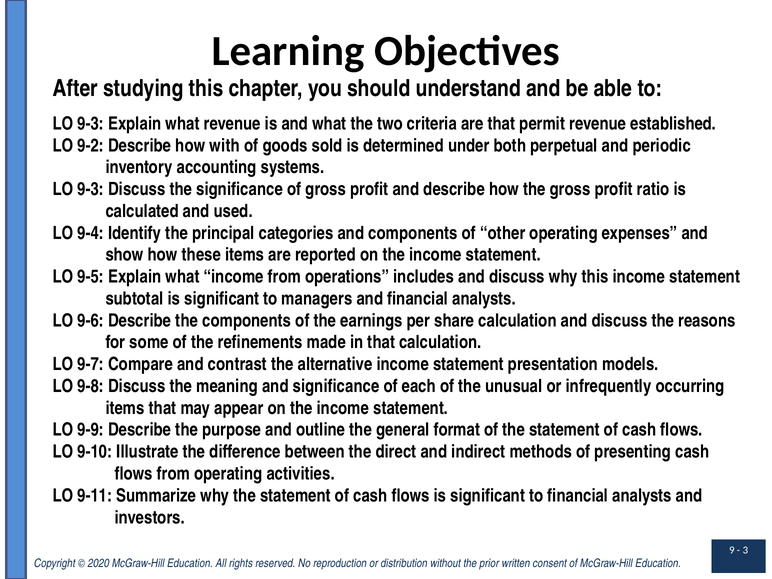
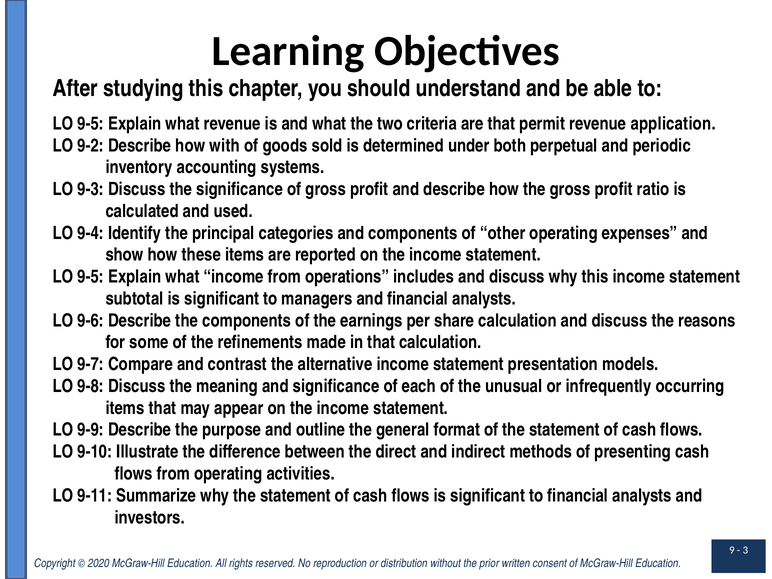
9-3 at (91, 124): 9-3 -> 9-5
established: established -> application
